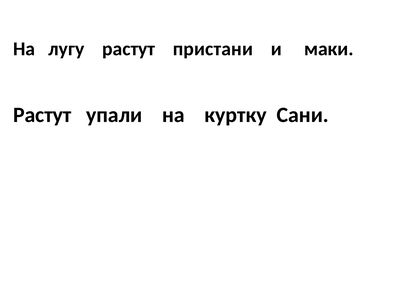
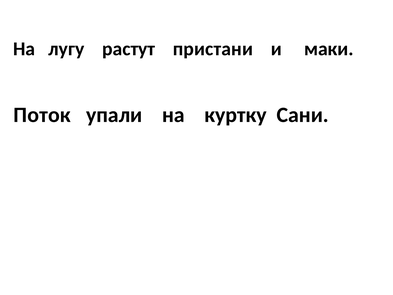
Растут at (42, 115): Растут -> Поток
